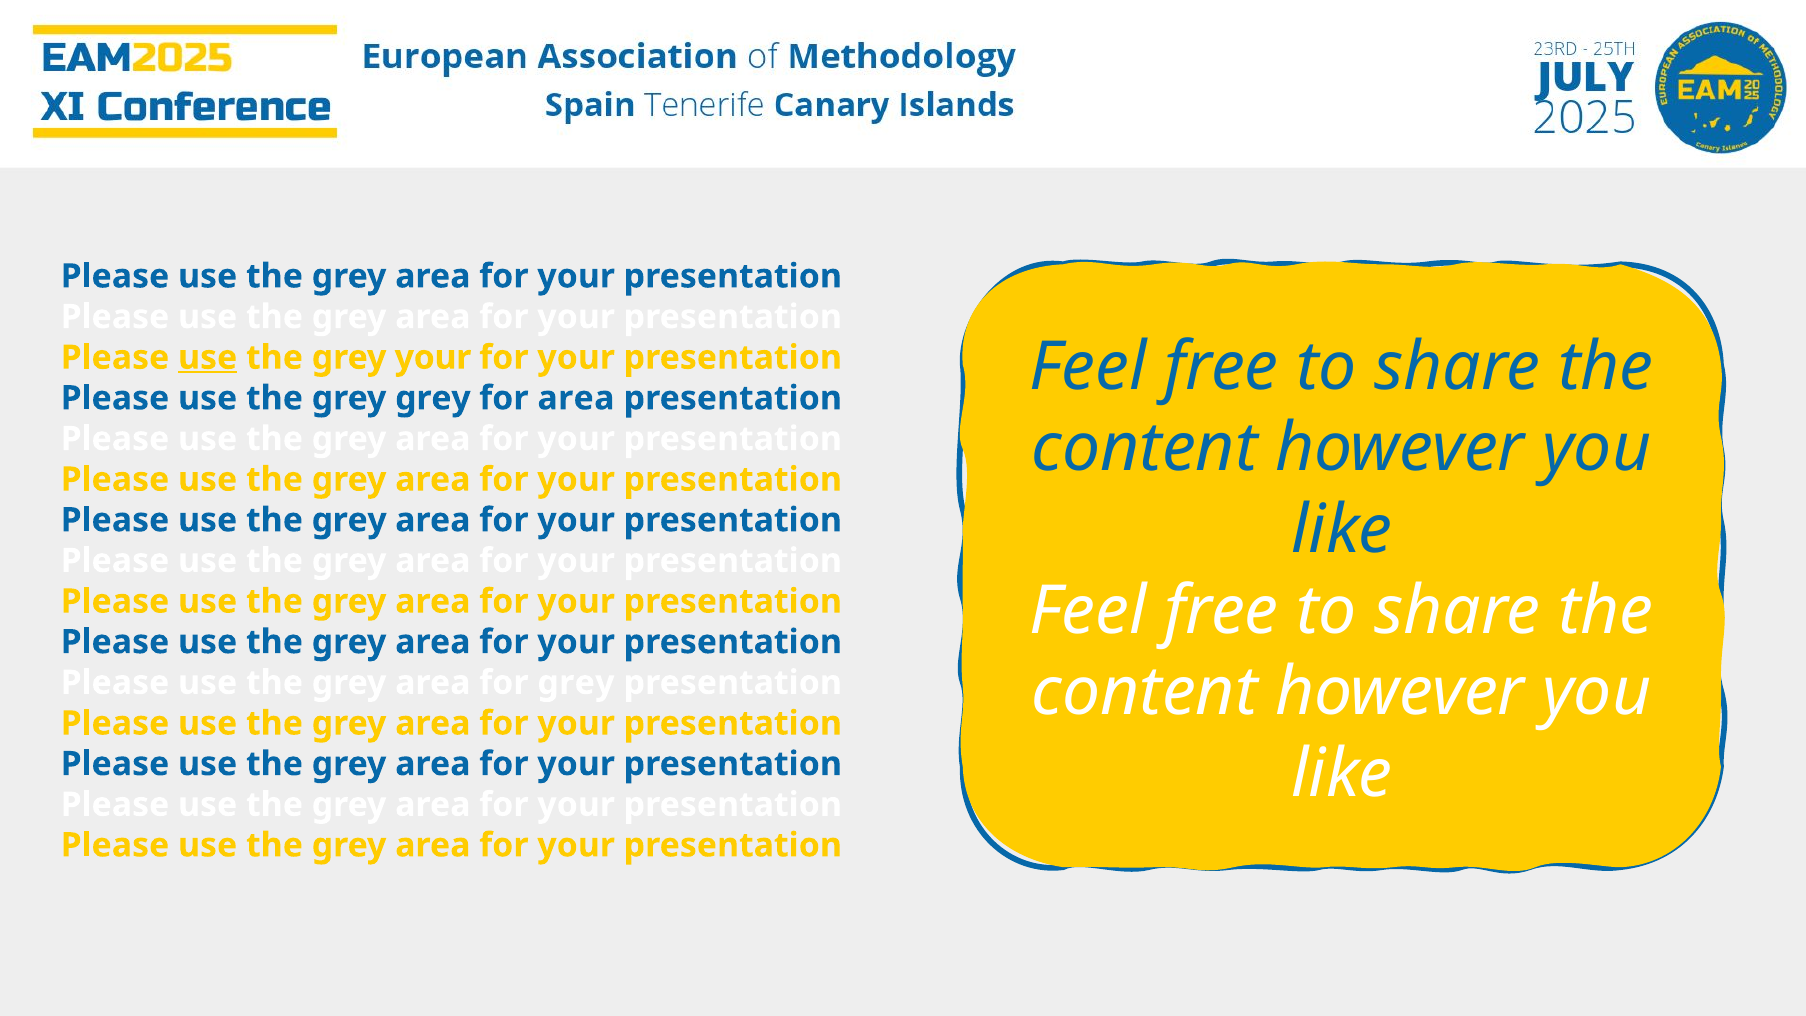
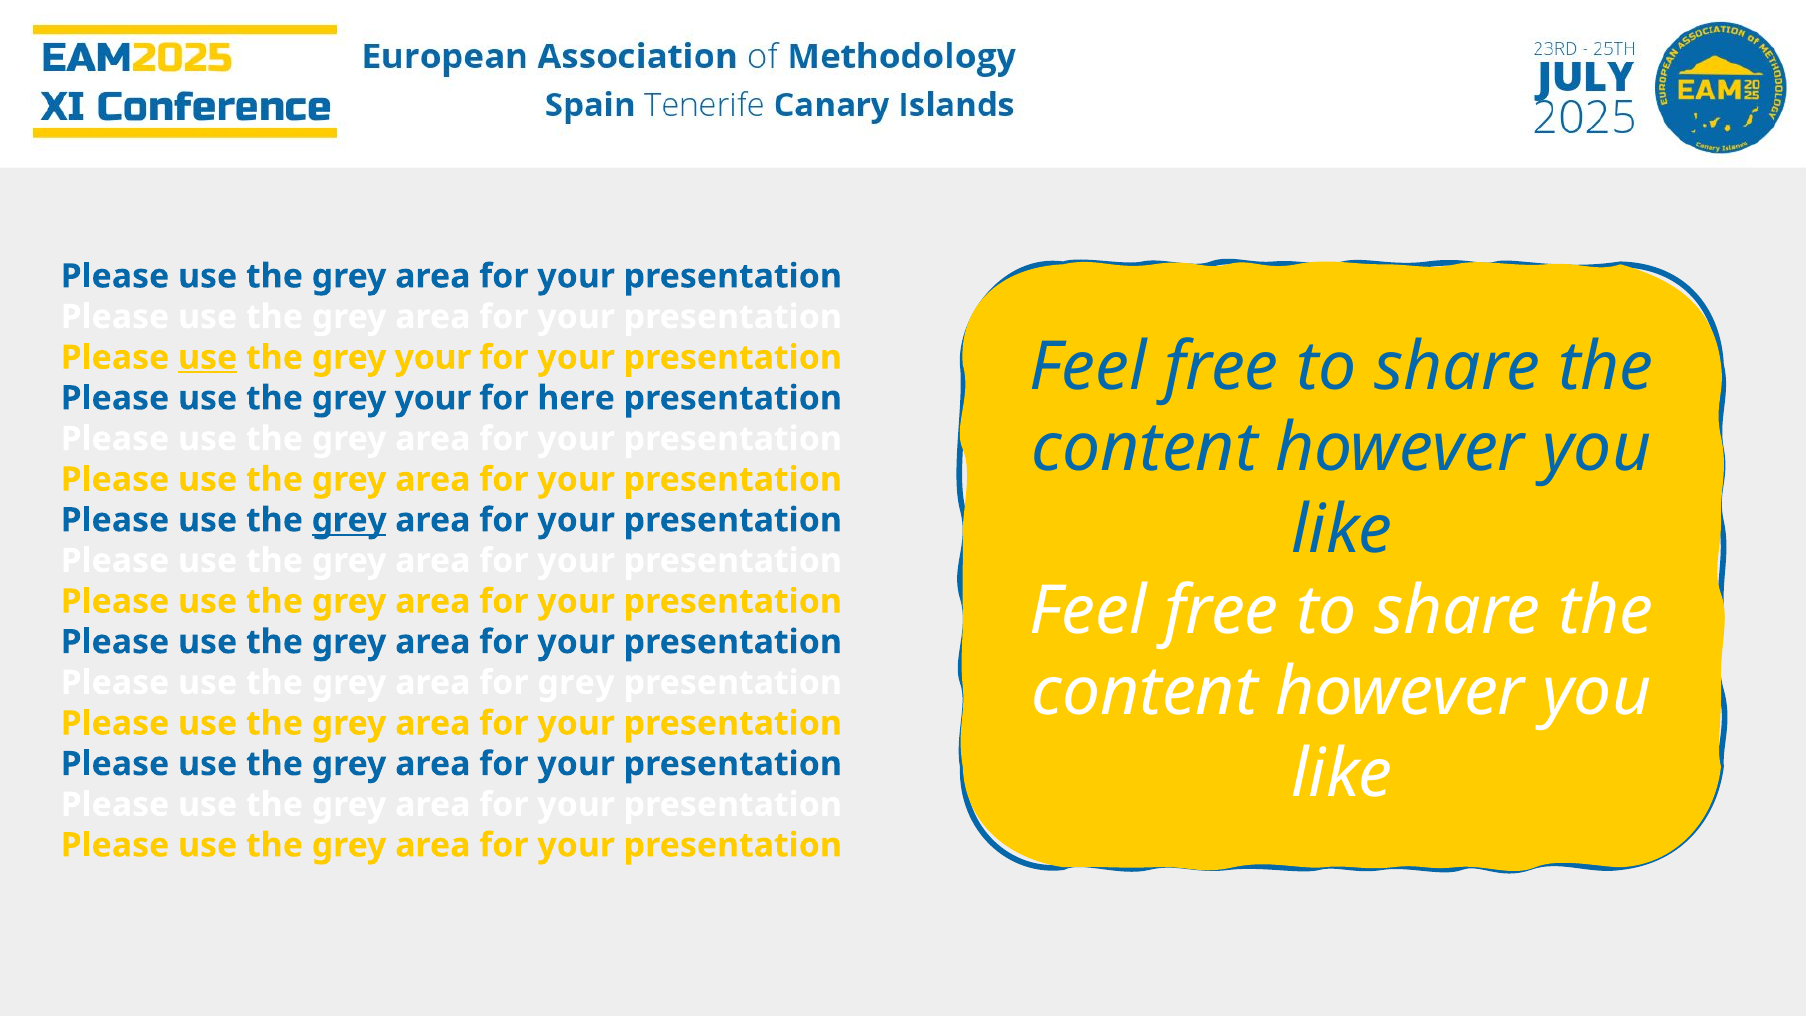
grey at (433, 398): grey -> your
for area: area -> here
grey at (349, 520) underline: none -> present
